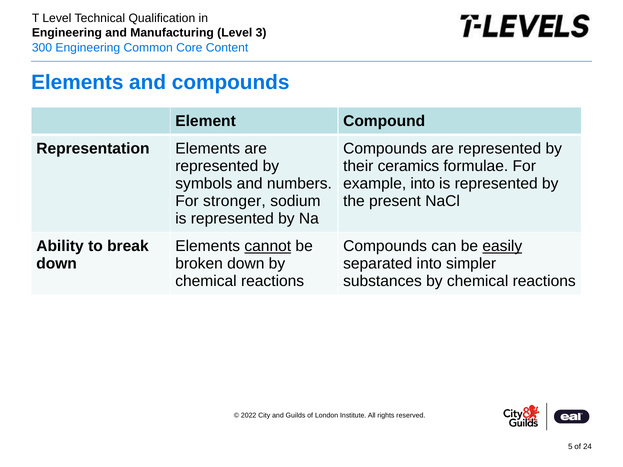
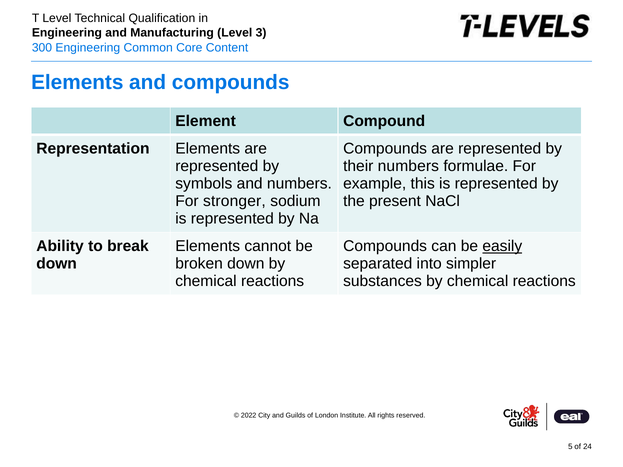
their ceramics: ceramics -> numbers
example into: into -> this
cannot underline: present -> none
